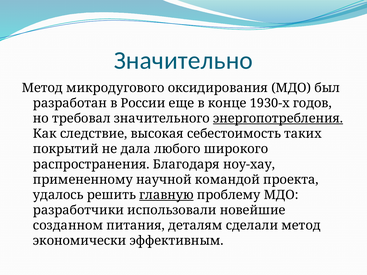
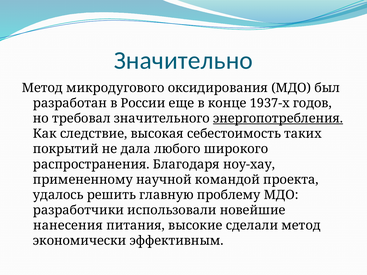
1930-х: 1930-х -> 1937-х
главную underline: present -> none
созданном: созданном -> нанесения
деталям: деталям -> высокие
